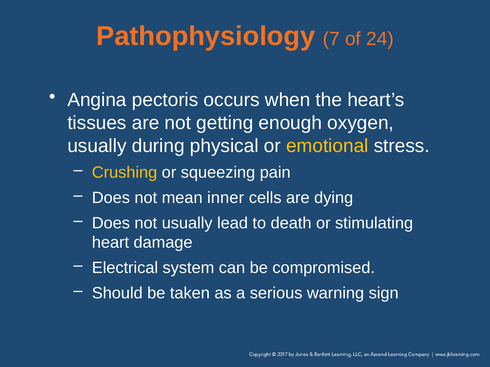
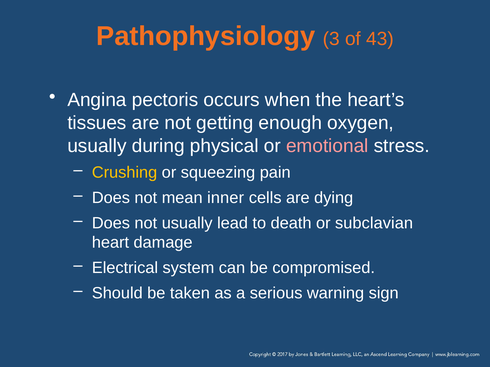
7: 7 -> 3
24: 24 -> 43
emotional colour: yellow -> pink
stimulating: stimulating -> subclavian
